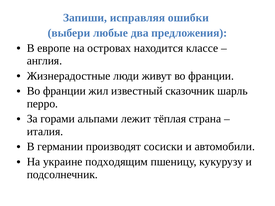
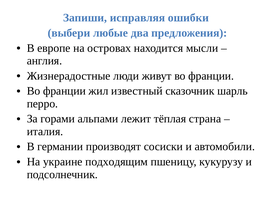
классе: классе -> мысли
